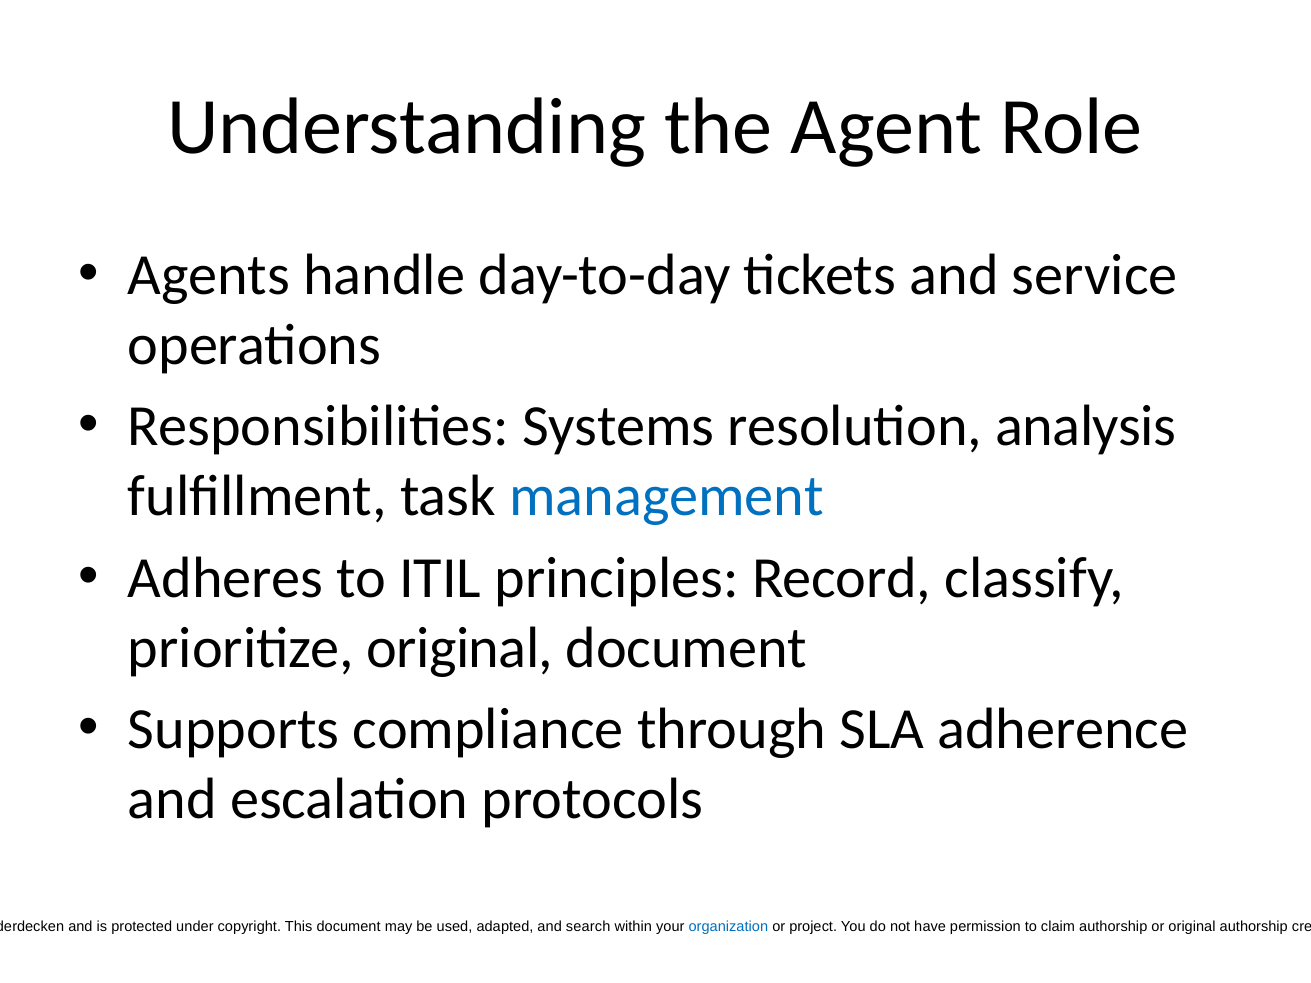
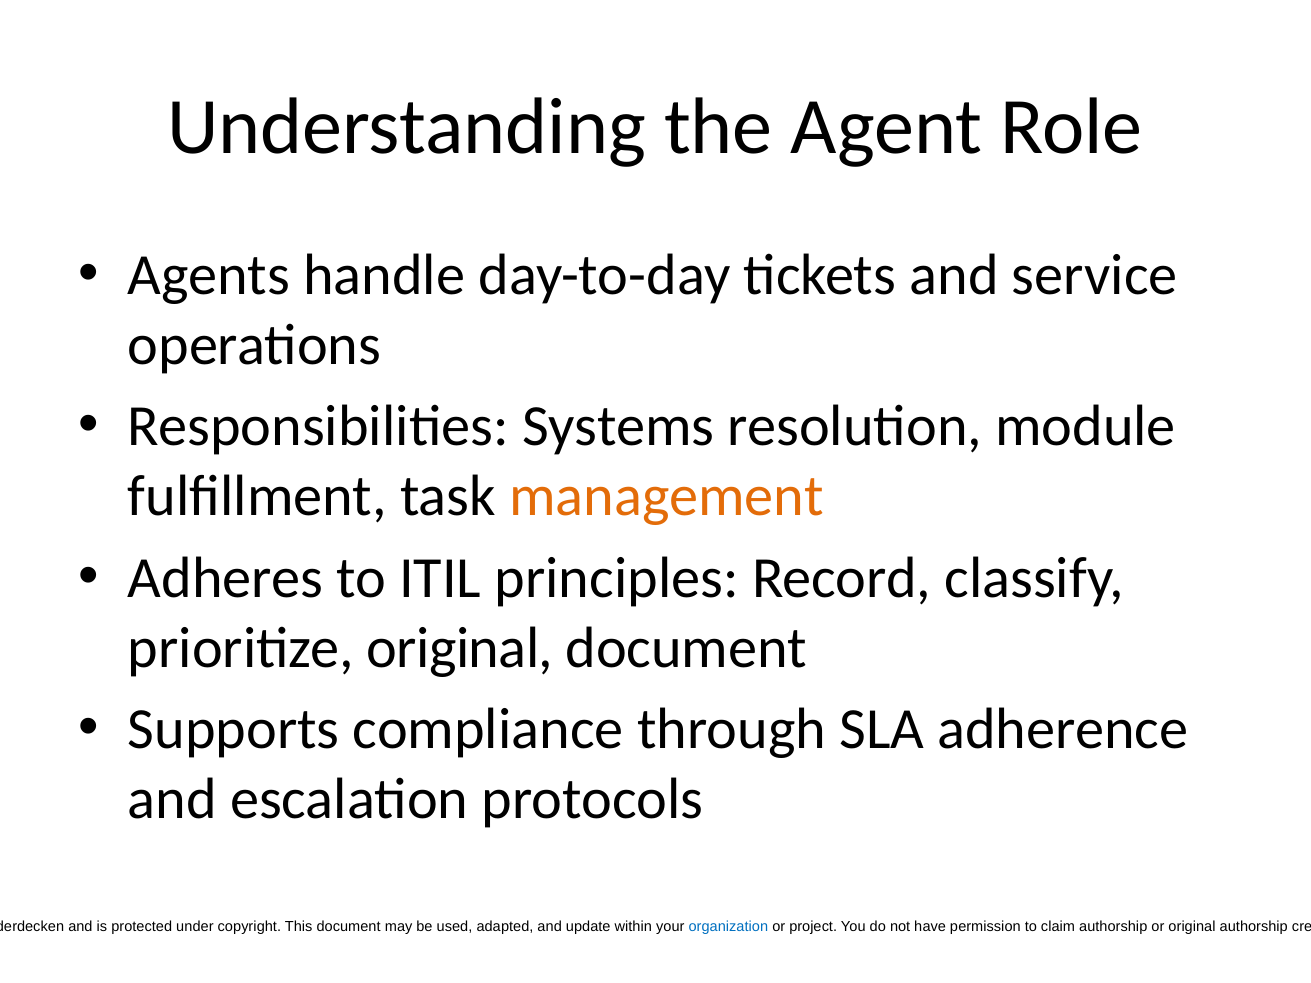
analysis: analysis -> module
management colour: blue -> orange
search: search -> update
